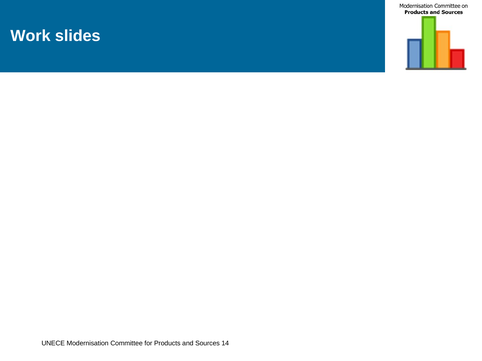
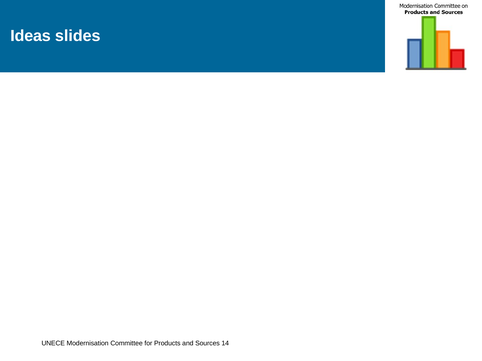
Work: Work -> Ideas
